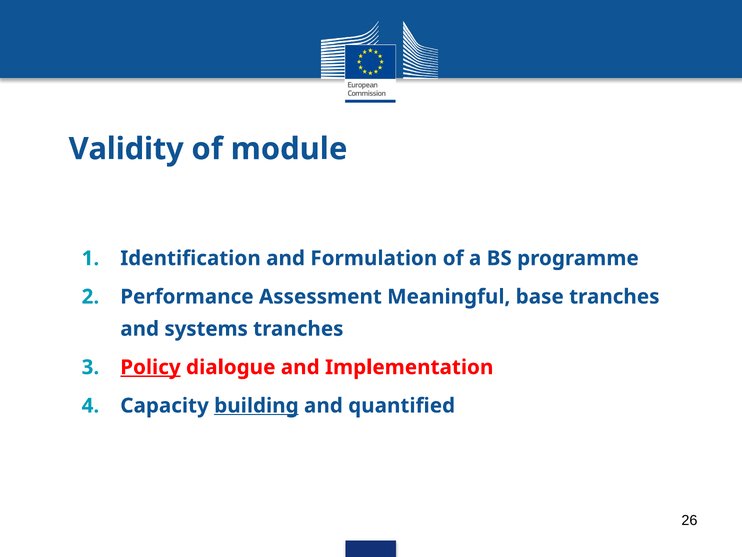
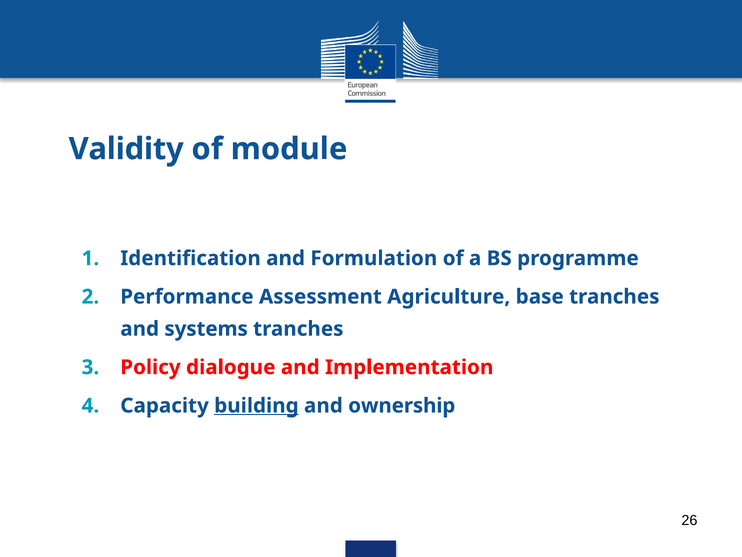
Meaningful: Meaningful -> Agriculture
Policy underline: present -> none
quantified: quantified -> ownership
